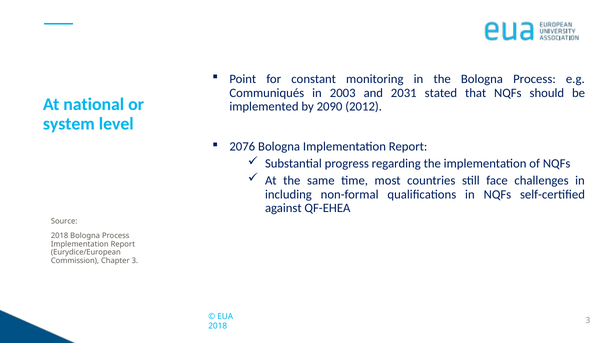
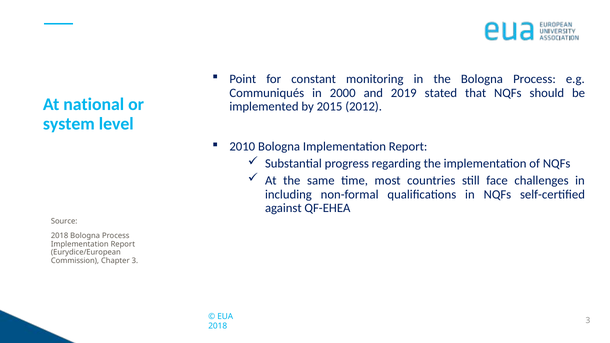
2003: 2003 -> 2000
2031: 2031 -> 2019
2090: 2090 -> 2015
2076: 2076 -> 2010
